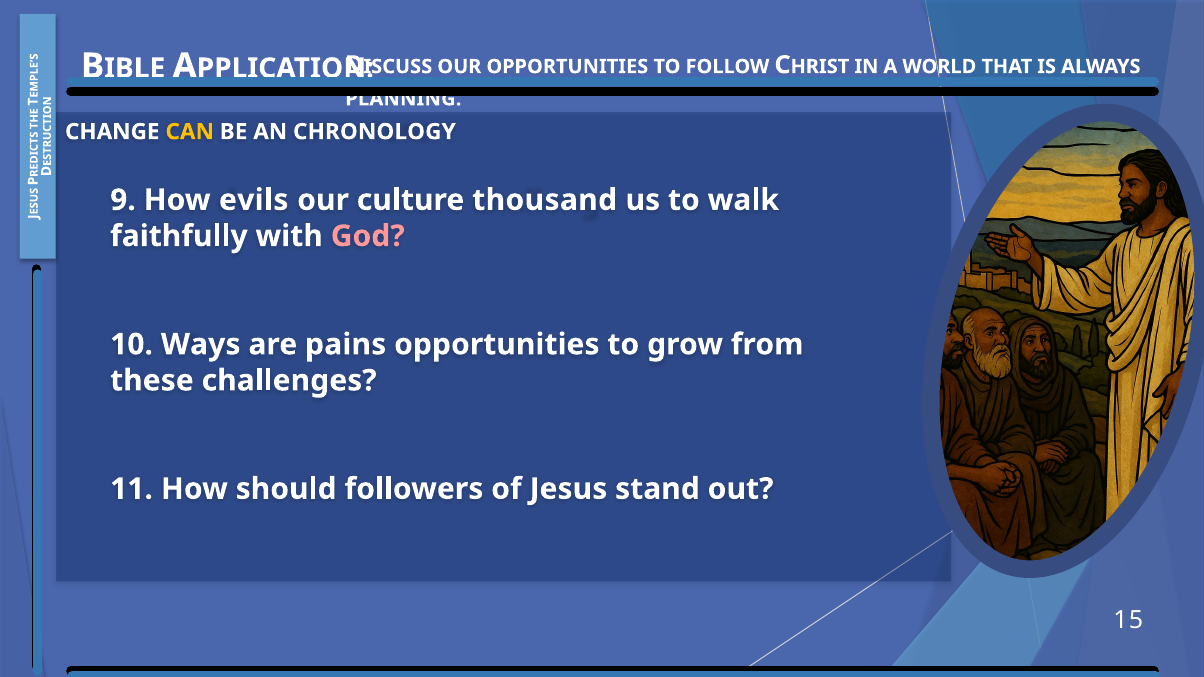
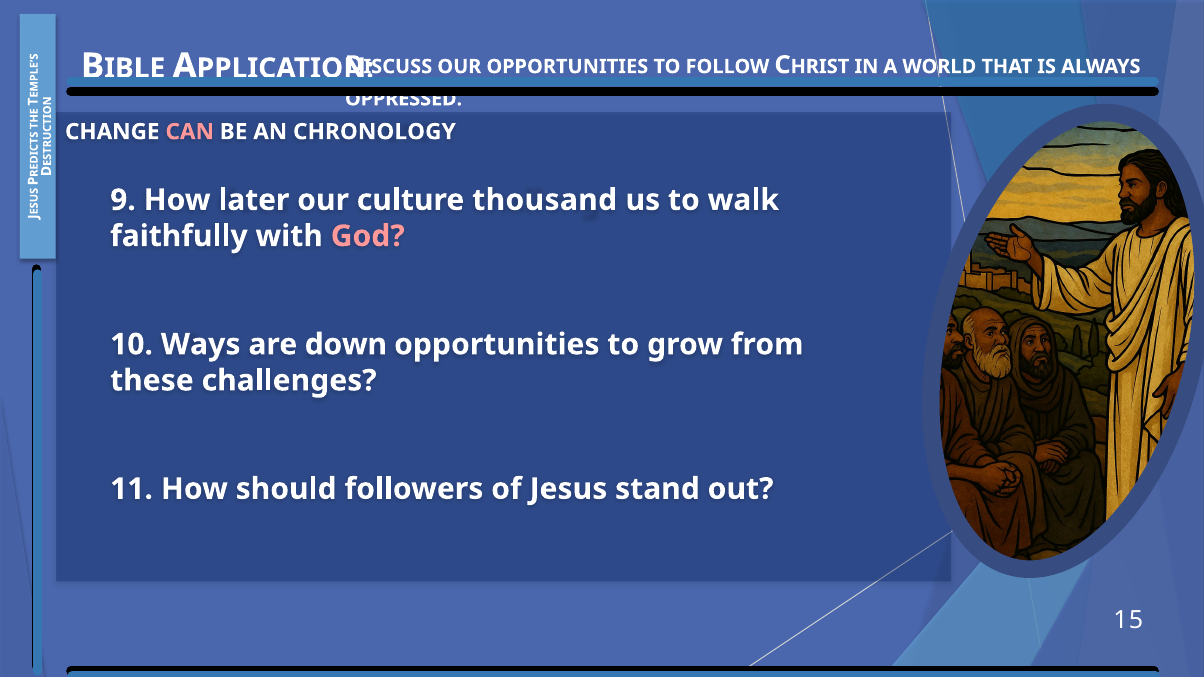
PLANNING: PLANNING -> OPPRESSED
CAN colour: yellow -> pink
evils: evils -> later
pains: pains -> down
